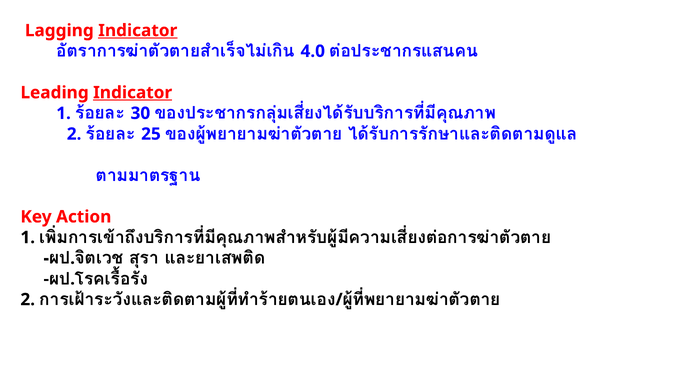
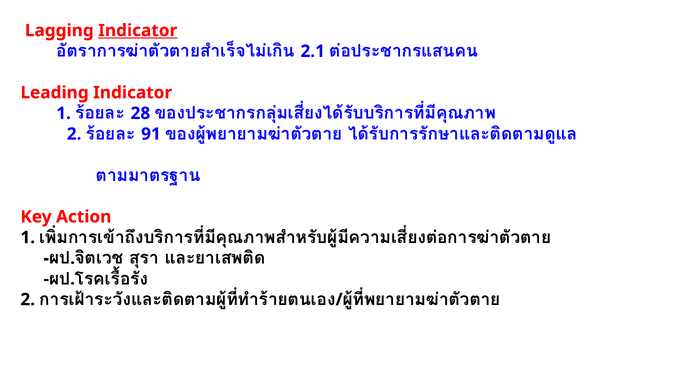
4.0: 4.0 -> 2.1
Indicator at (133, 93) underline: present -> none
30: 30 -> 28
25: 25 -> 91
